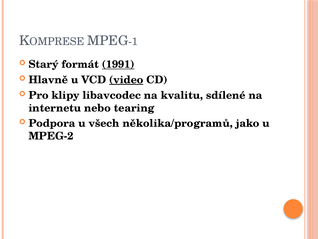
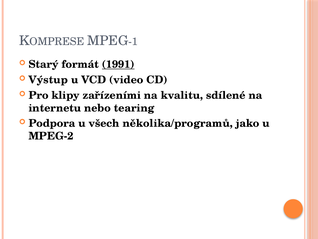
Hlavně: Hlavně -> Výstup
video underline: present -> none
libavcodec: libavcodec -> zařízeními
